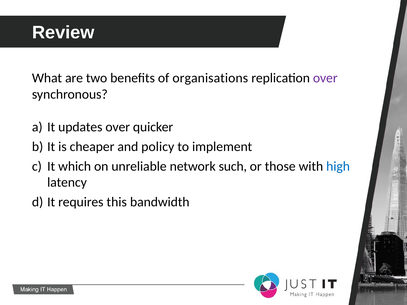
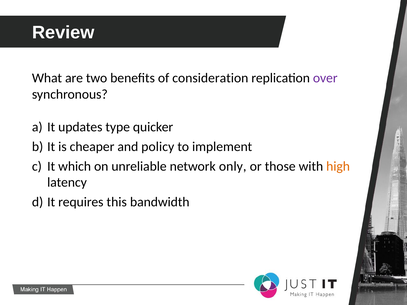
organisations: organisations -> consideration
updates over: over -> type
such: such -> only
high colour: blue -> orange
